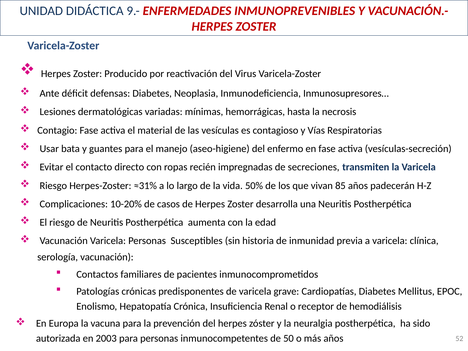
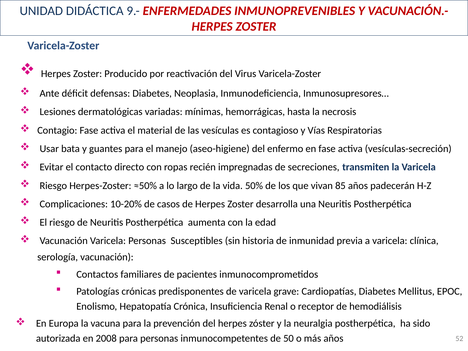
≈31%: ≈31% -> ≈50%
2003: 2003 -> 2008
